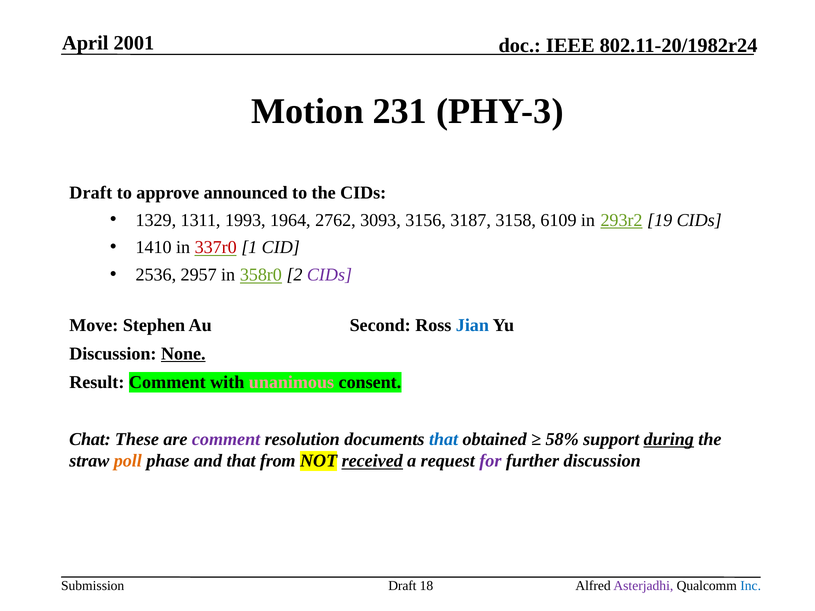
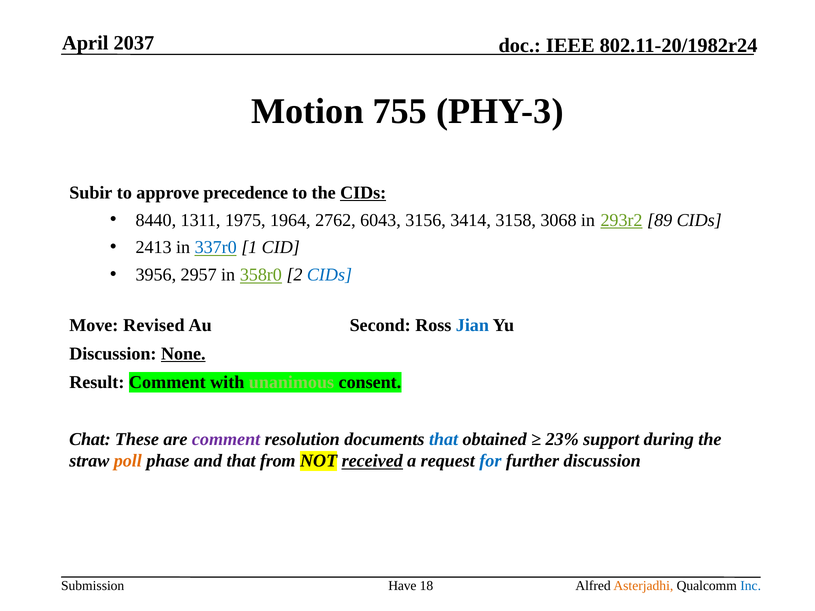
2001: 2001 -> 2037
231: 231 -> 755
Draft at (91, 193): Draft -> Subir
announced: announced -> precedence
CIDs at (363, 193) underline: none -> present
1329: 1329 -> 8440
1993: 1993 -> 1975
3093: 3093 -> 6043
3187: 3187 -> 3414
6109: 6109 -> 3068
19: 19 -> 89
1410: 1410 -> 2413
337r0 colour: red -> blue
2536: 2536 -> 3956
CIDs at (330, 275) colour: purple -> blue
Stephen: Stephen -> Revised
unanimous colour: pink -> light green
58%: 58% -> 23%
during underline: present -> none
for colour: purple -> blue
Draft at (402, 586): Draft -> Have
Asterjadhi colour: purple -> orange
